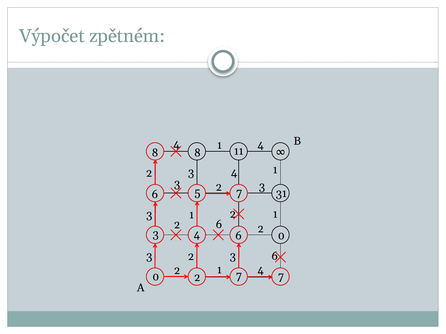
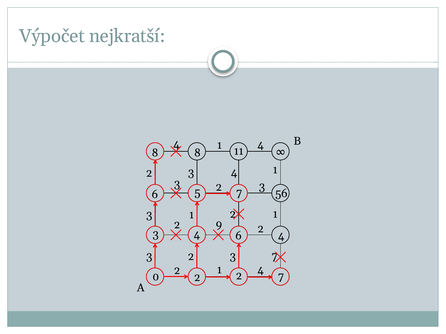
zpětném: zpětném -> nejkratší
31: 31 -> 56
2 6: 6 -> 9
6 0: 0 -> 4
3 6: 6 -> 7
7 at (239, 276): 7 -> 2
